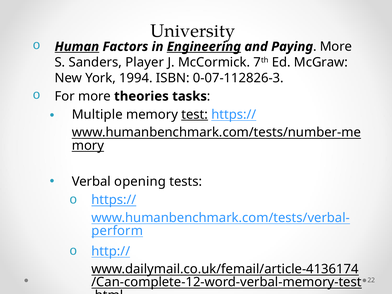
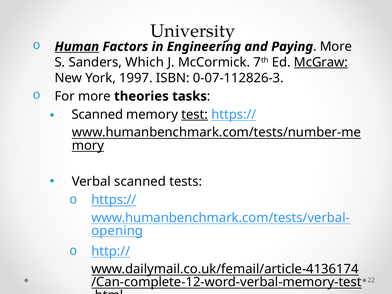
Engineering underline: present -> none
Player: Player -> Which
McGraw underline: none -> present
1994: 1994 -> 1997
Multiple at (97, 115): Multiple -> Scanned
Verbal opening: opening -> scanned
perform: perform -> opening
